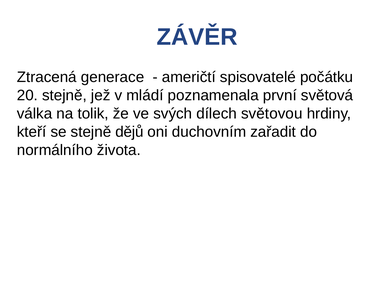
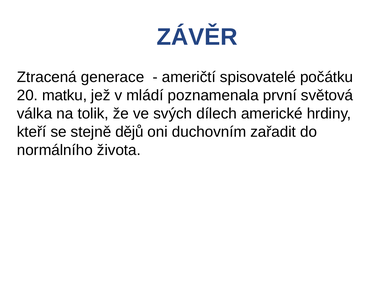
20 stejně: stejně -> matku
světovou: světovou -> americké
